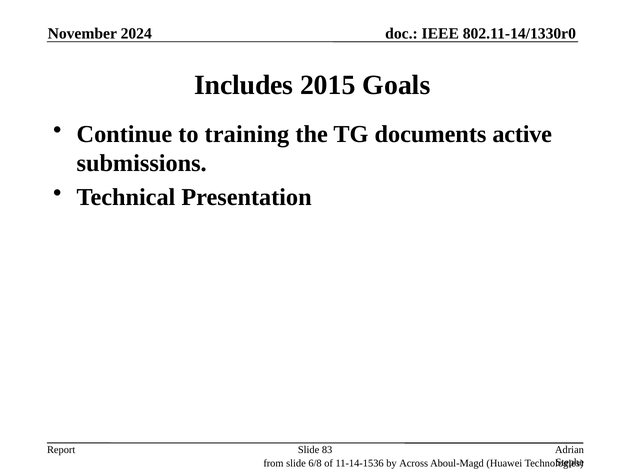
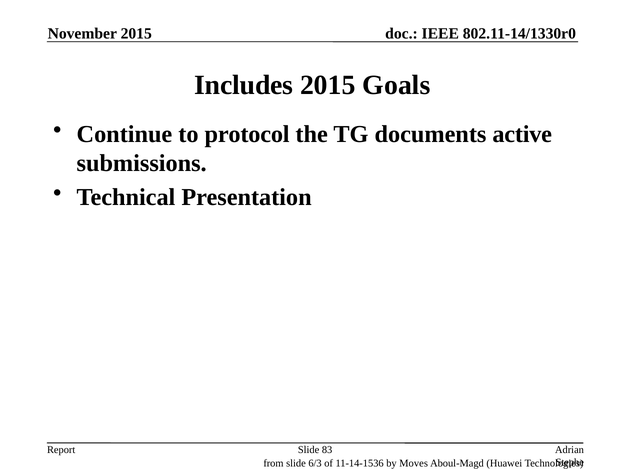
November 2024: 2024 -> 2015
training: training -> protocol
6/8: 6/8 -> 6/3
Across: Across -> Moves
